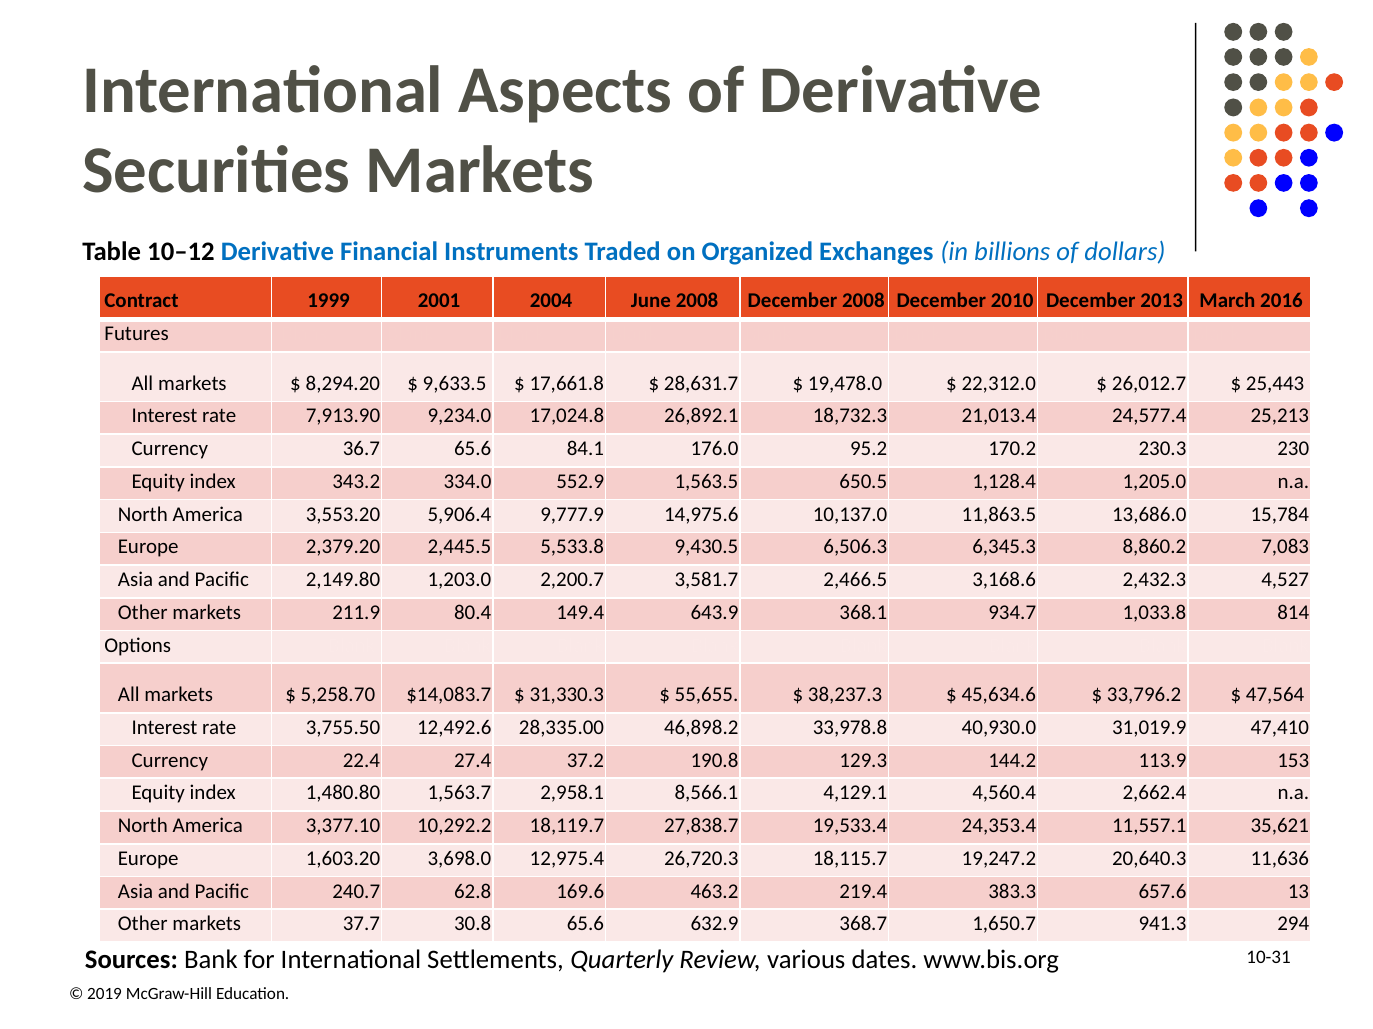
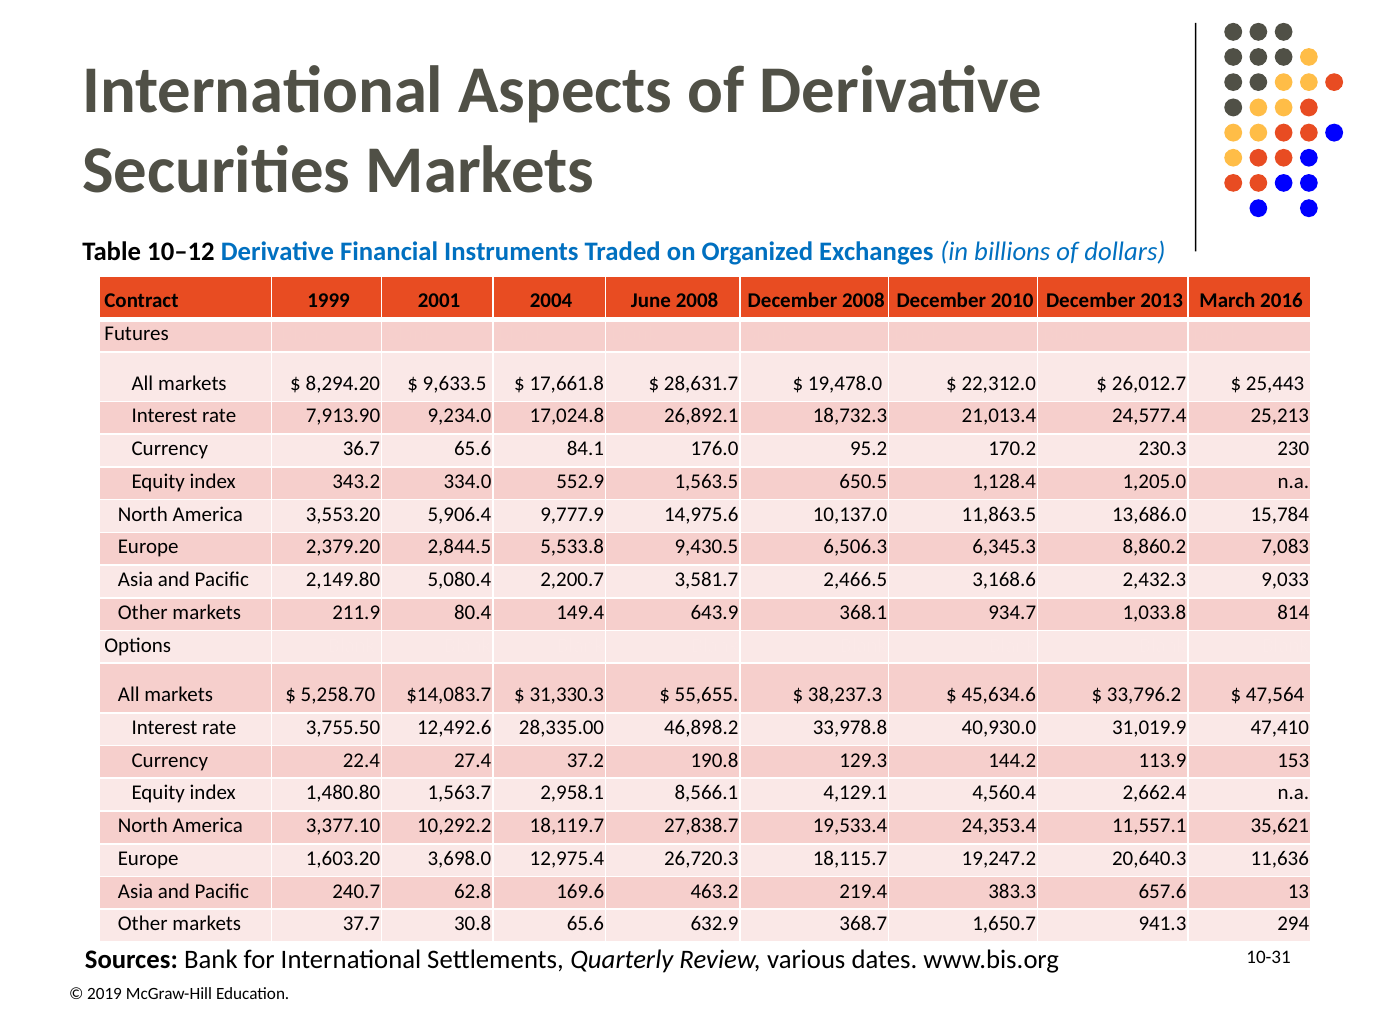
2,445.5: 2,445.5 -> 2,844.5
1,203.0: 1,203.0 -> 5,080.4
4,527: 4,527 -> 9,033
